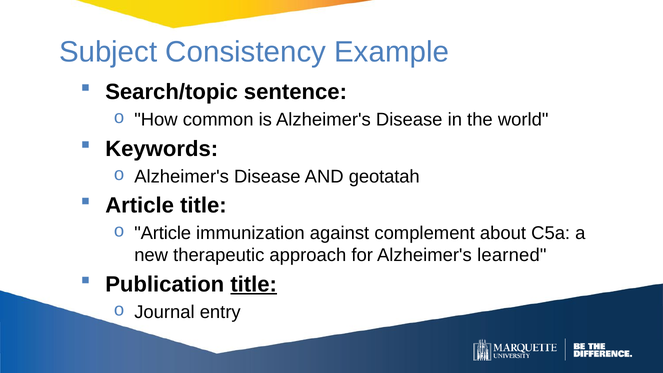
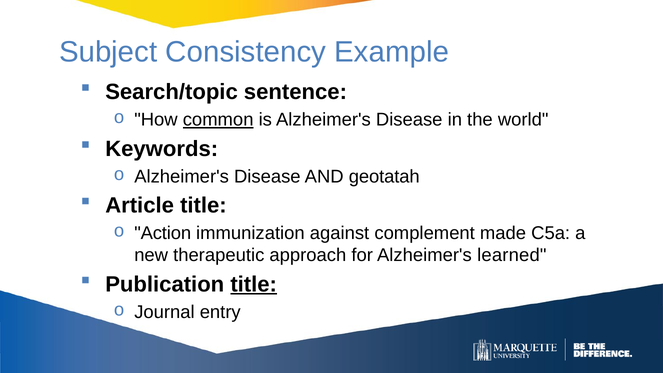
common underline: none -> present
Article at (163, 233): Article -> Action
about: about -> made
